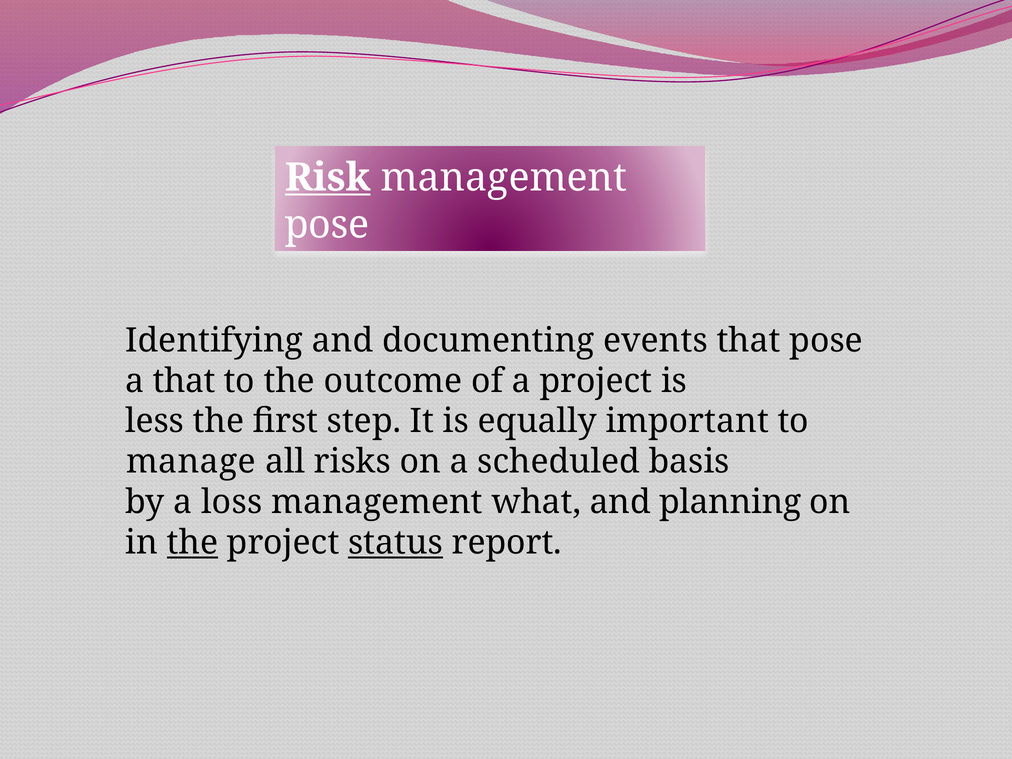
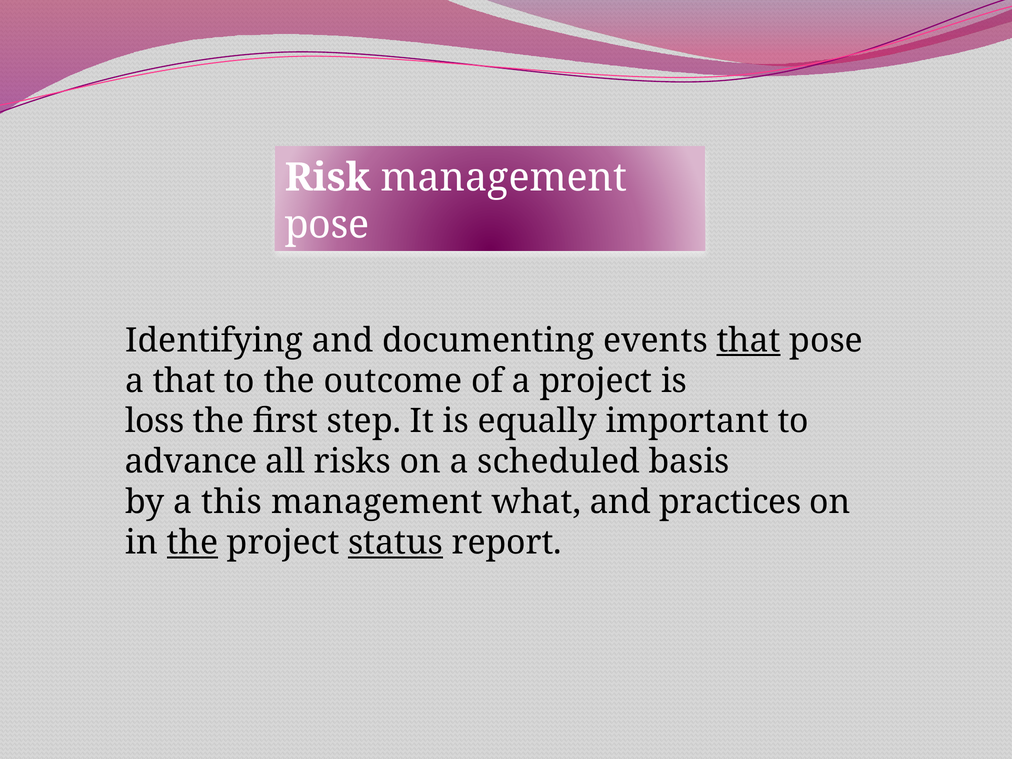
Risk underline: present -> none
that at (749, 340) underline: none -> present
less: less -> loss
manage: manage -> advance
loss: loss -> this
planning: planning -> practices
